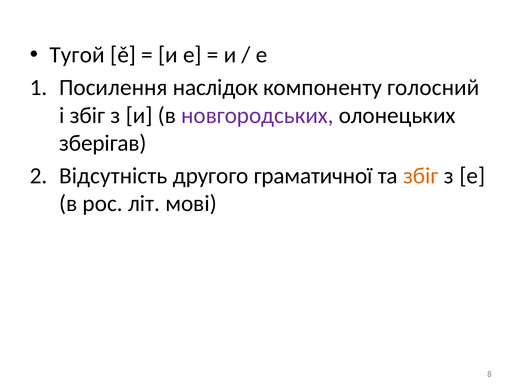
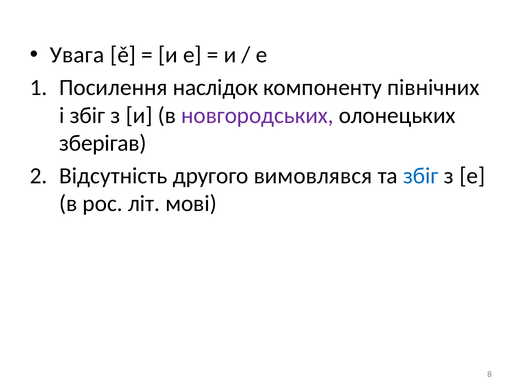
Тугой: Тугой -> Увага
голосний: голосний -> північних
граматичної: граматичної -> вимовлявся
збіг at (421, 176) colour: orange -> blue
